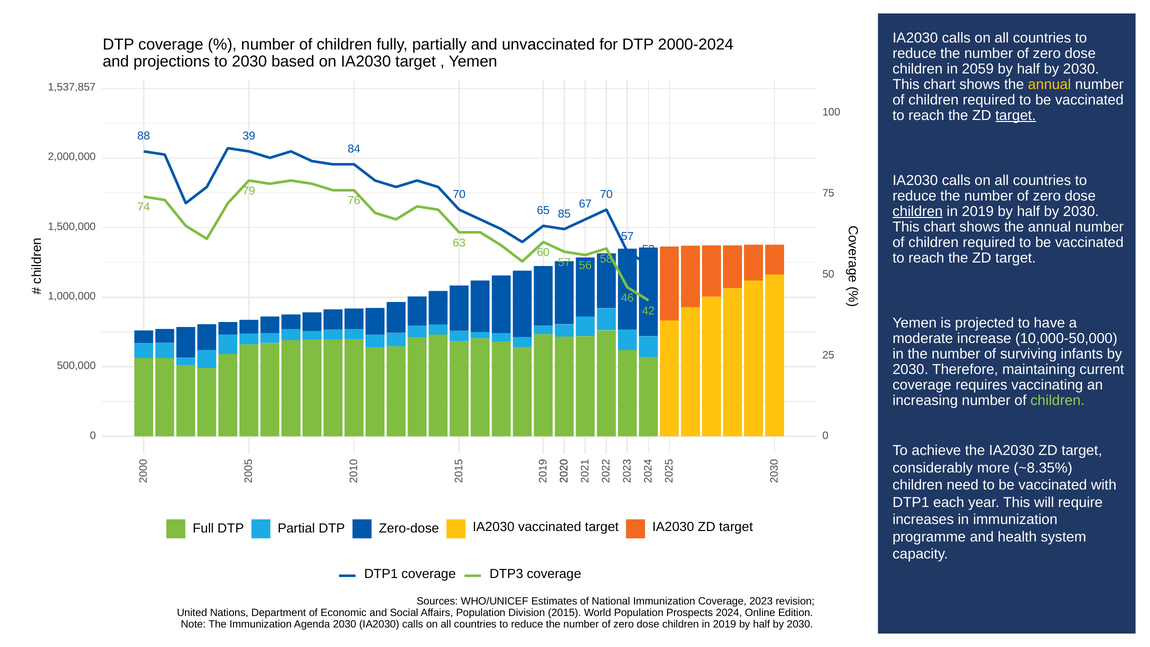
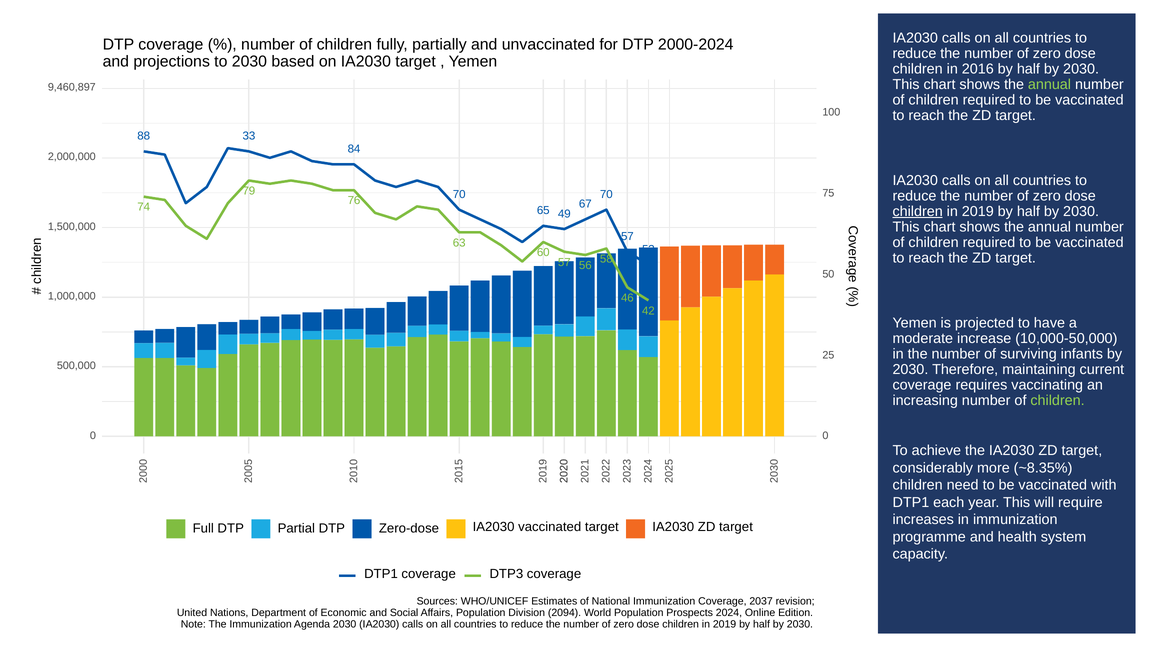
2059: 2059 -> 2016
annual at (1049, 84) colour: yellow -> light green
1,537,857: 1,537,857 -> 9,460,897
target at (1016, 115) underline: present -> none
39: 39 -> 33
85: 85 -> 49
2023: 2023 -> 2037
2015: 2015 -> 2094
